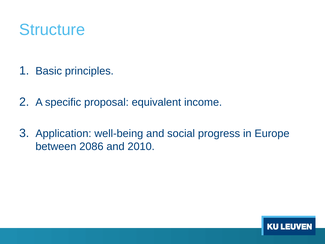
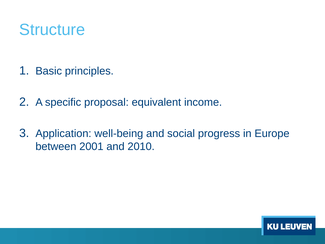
2086: 2086 -> 2001
